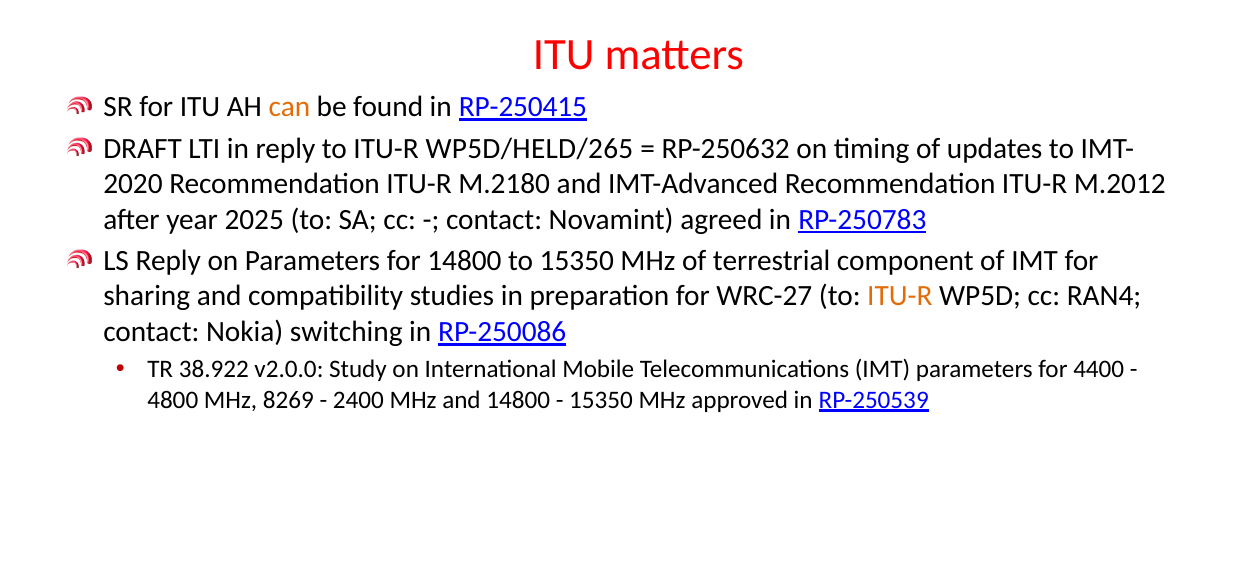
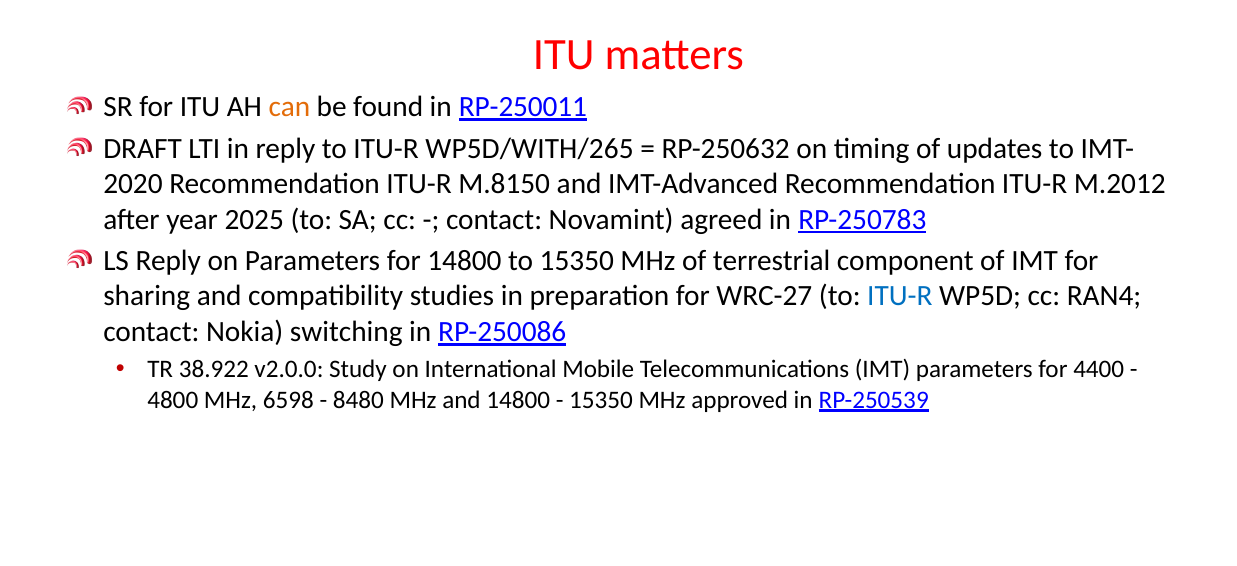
RP-250415: RP-250415 -> RP-250011
WP5D/HELD/265: WP5D/HELD/265 -> WP5D/WITH/265
M.2180: M.2180 -> M.8150
ITU-R at (900, 296) colour: orange -> blue
8269: 8269 -> 6598
2400: 2400 -> 8480
